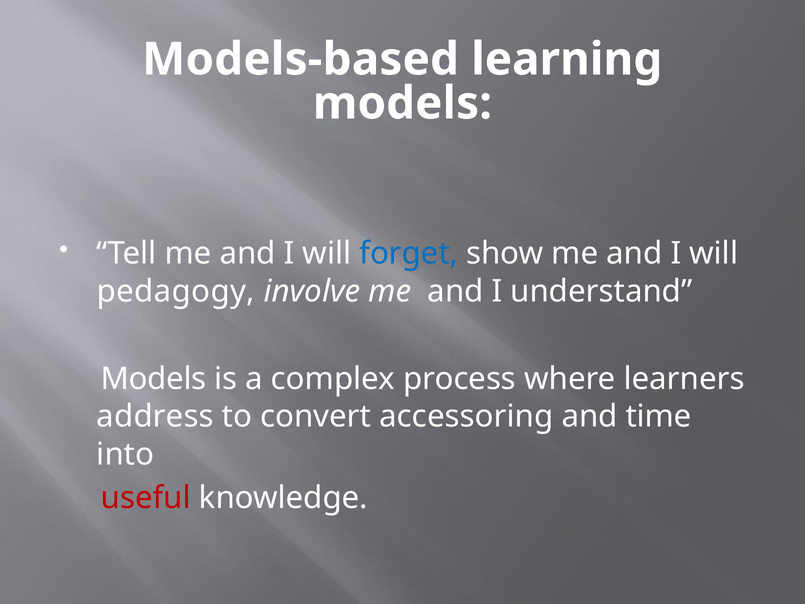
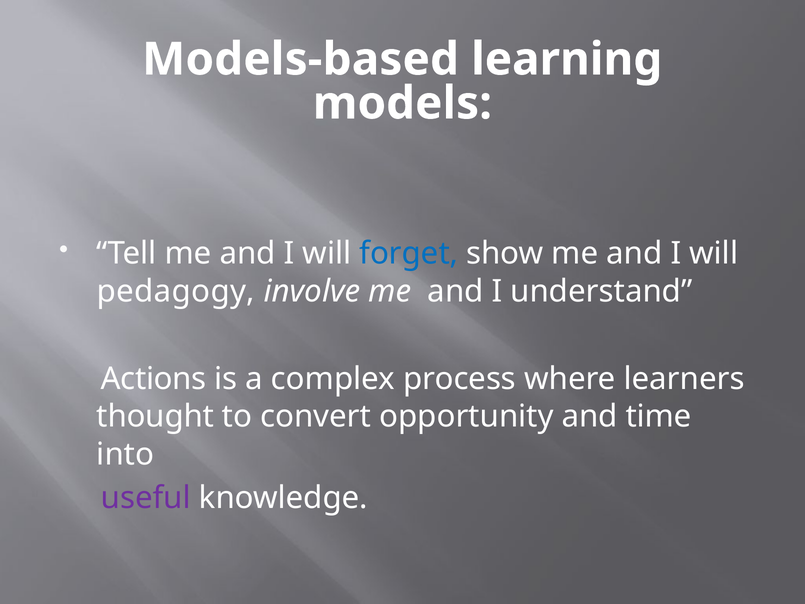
Models at (154, 379): Models -> Actions
address: address -> thought
accessoring: accessoring -> opportunity
useful colour: red -> purple
